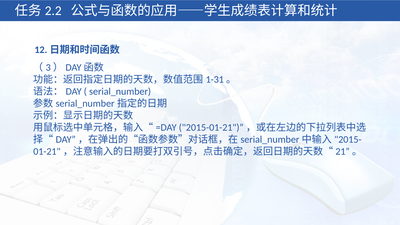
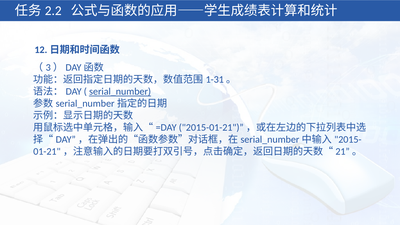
serial_number underline: none -> present
